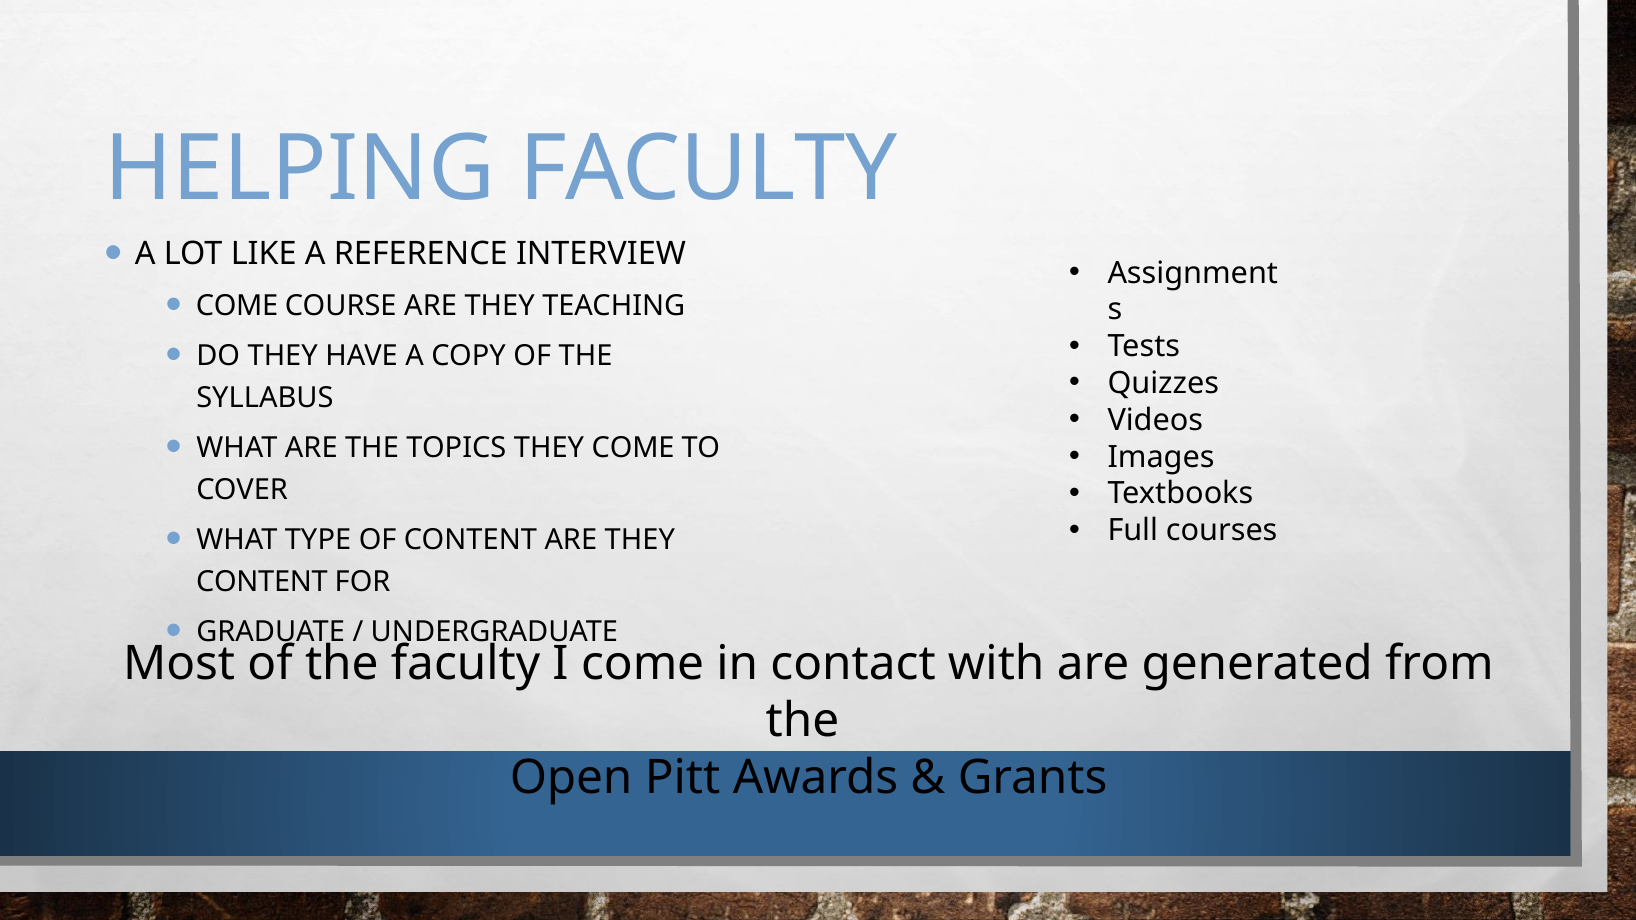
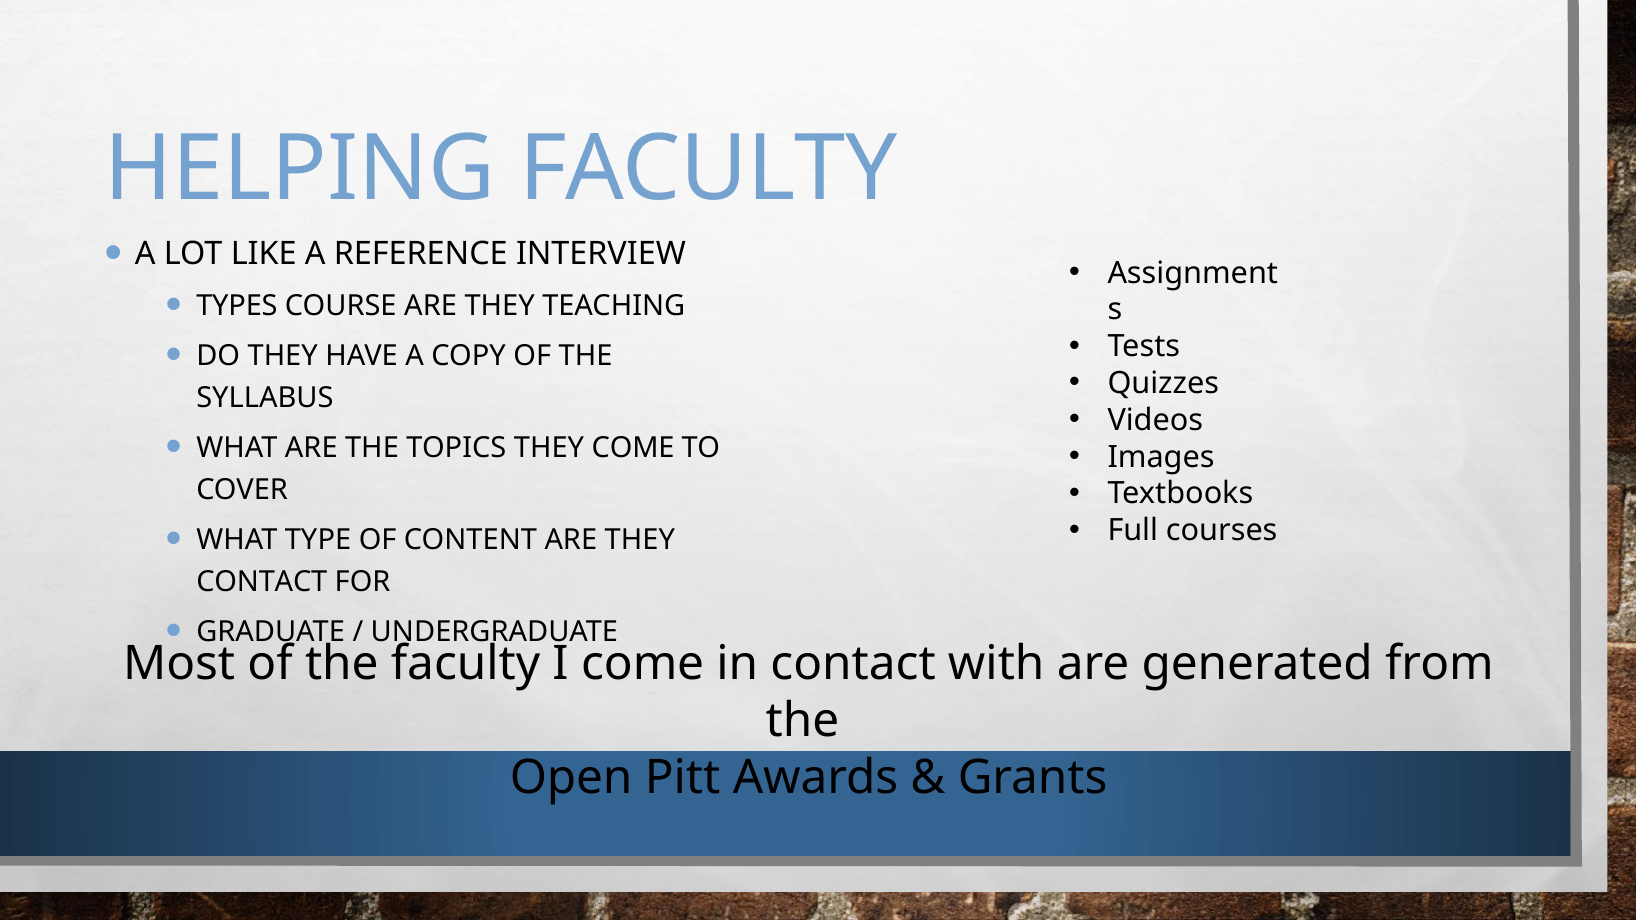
COME at (237, 306): COME -> TYPES
CONTENT at (262, 582): CONTENT -> CONTACT
